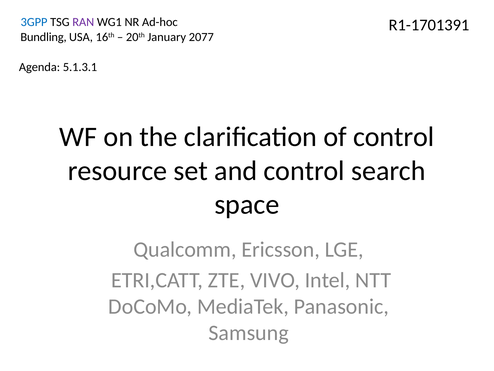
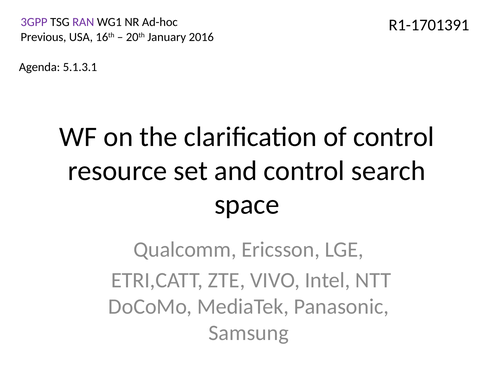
3GPP colour: blue -> purple
Bundling: Bundling -> Previous
2077: 2077 -> 2016
